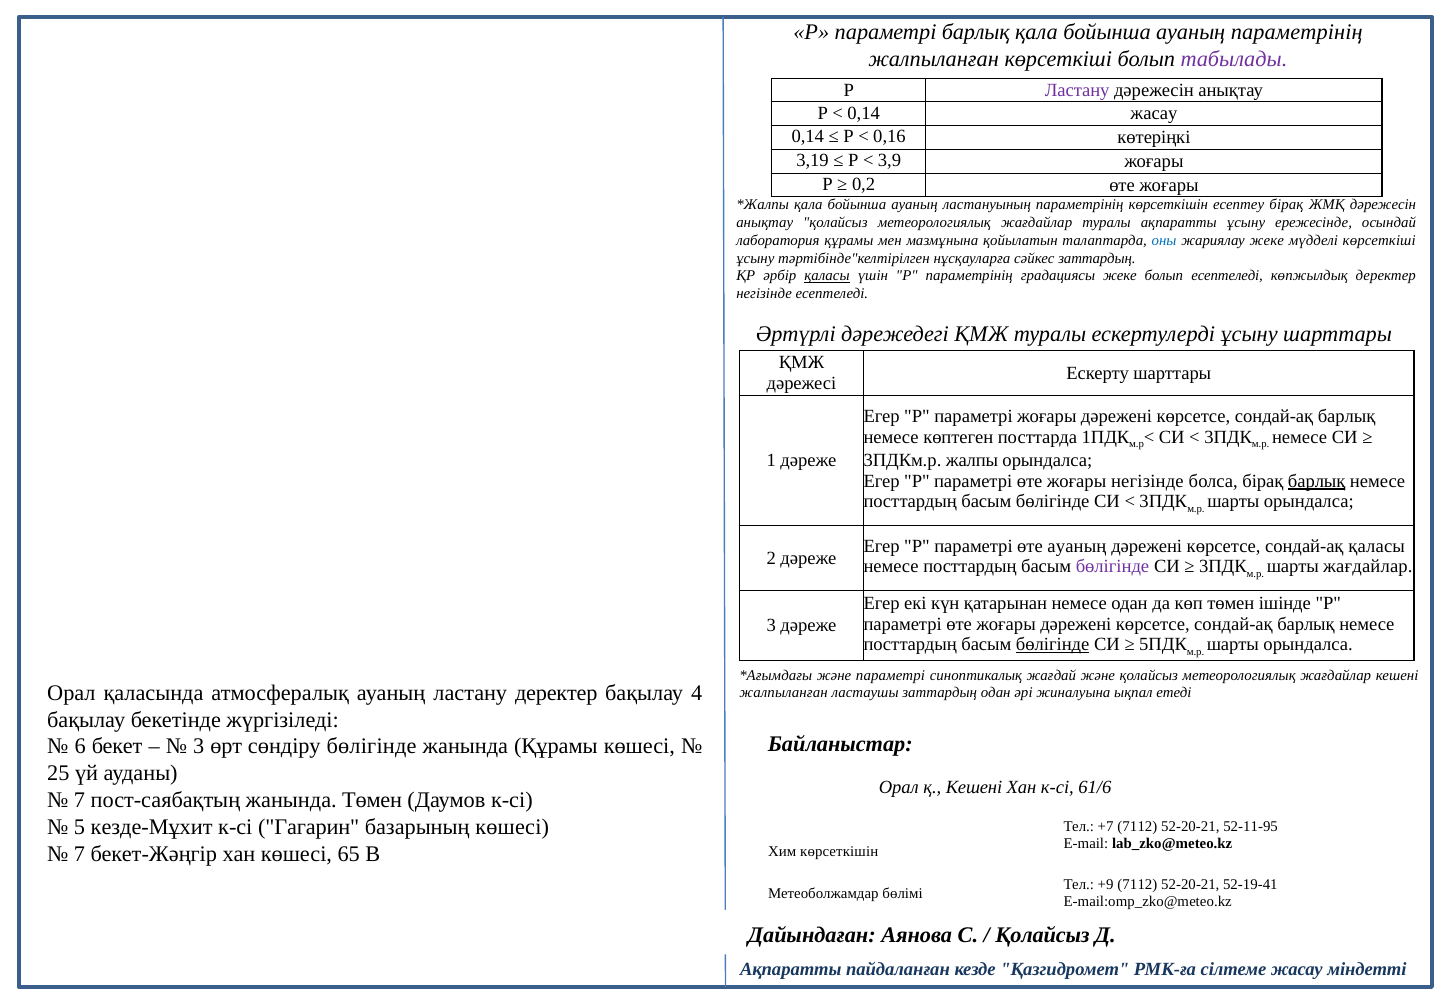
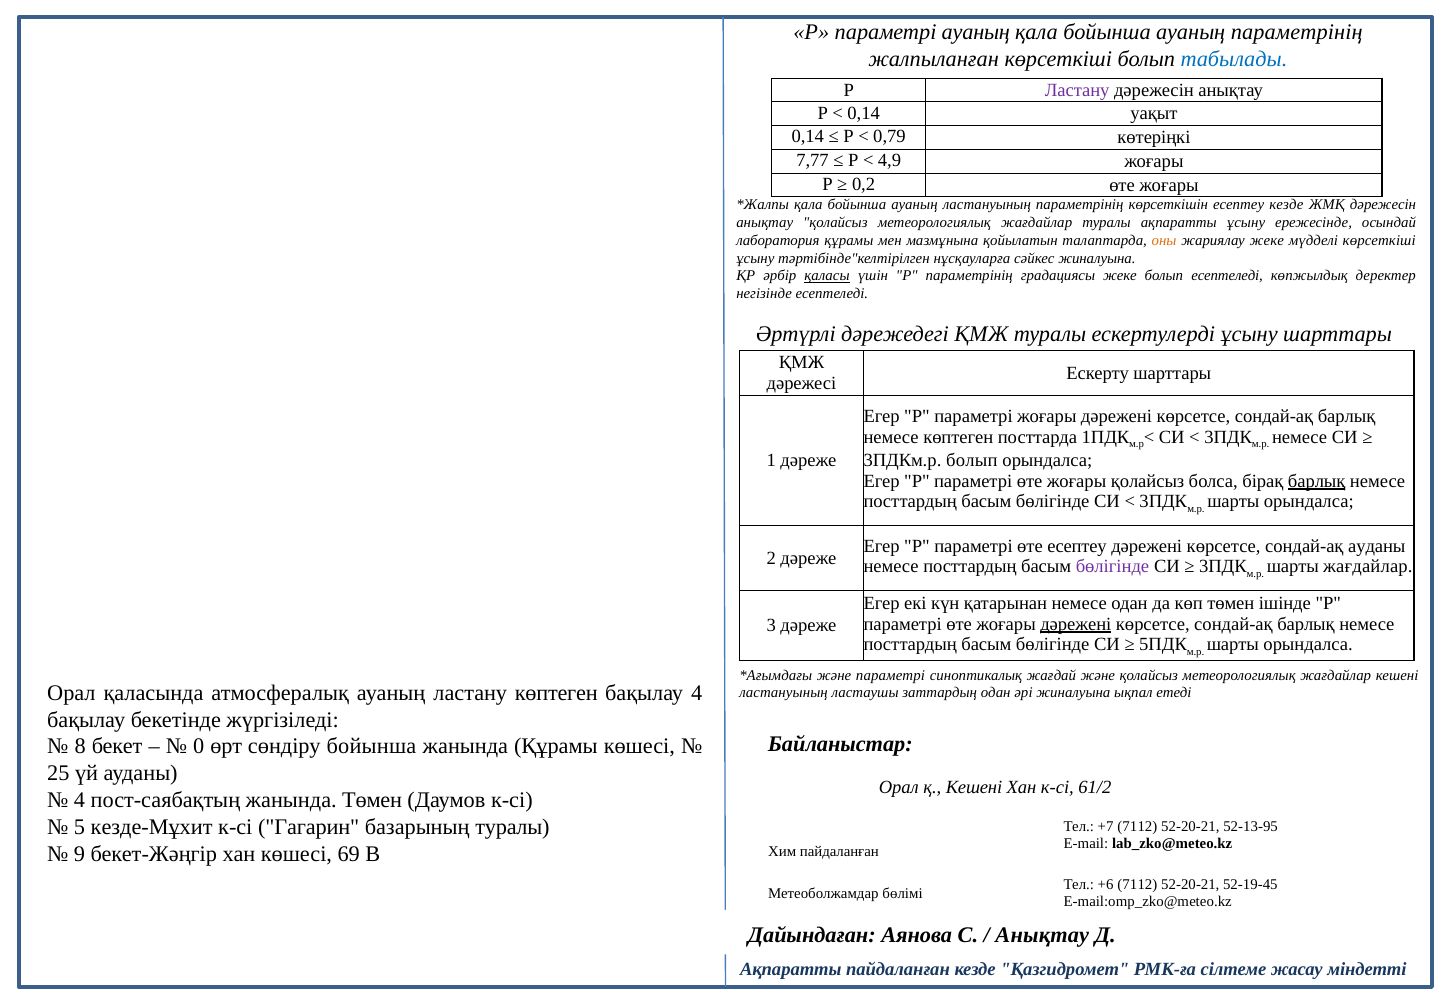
параметрі барлық: барлық -> ауаның
табылады colour: purple -> blue
0,14 жасау: жасау -> уақыт
0,16: 0,16 -> 0,79
3,19: 3,19 -> 7,77
3,9: 3,9 -> 4,9
есептеу бірақ: бірақ -> кезде
оны colour: blue -> orange
сәйкес заттардың: заттардың -> жиналуына
3ПДКм.р жалпы: жалпы -> болып
жоғары негізінде: негізінде -> қолайсыз
өте ауаның: ауаның -> есептеу
сондай-ақ қаласы: қаласы -> ауданы
дәрежені at (1076, 624) underline: none -> present
бөлігінде at (1053, 645) underline: present -> none
ластану деректер: деректер -> көптеген
жалпыланған at (784, 693): жалпыланған -> ластануының
6: 6 -> 8
3 at (199, 747): 3 -> 0
сөндіру бөлігінде: бөлігінде -> бойынша
61/6: 61/6 -> 61/2
7 at (80, 801): 7 -> 4
базарының көшесі: көшесі -> туралы
52-11-95: 52-11-95 -> 52-13-95
7 at (80, 854): 7 -> 9
65: 65 -> 69
Хим көрсеткішін: көрсеткішін -> пайдаланған
+9: +9 -> +6
52-19-41: 52-19-41 -> 52-19-45
Қолайсыз at (1043, 936): Қолайсыз -> Анықтау
